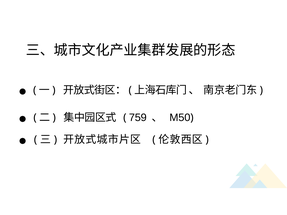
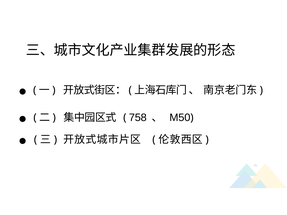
759: 759 -> 758
